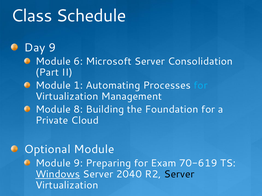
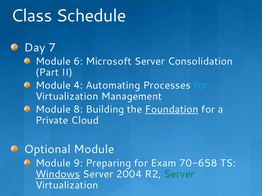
Day 9: 9 -> 7
1: 1 -> 4
Foundation underline: none -> present
70-619: 70-619 -> 70-658
2040: 2040 -> 2004
Server at (179, 175) colour: black -> green
